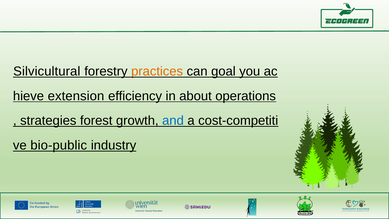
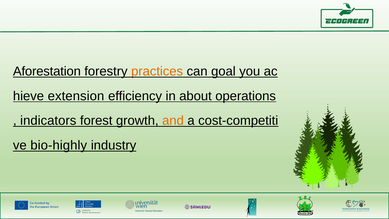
Silvicultural: Silvicultural -> Aforestation
strategies: strategies -> indicators
and colour: blue -> orange
bio-public: bio-public -> bio-highly
